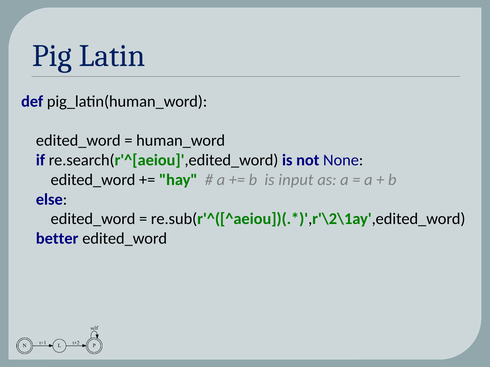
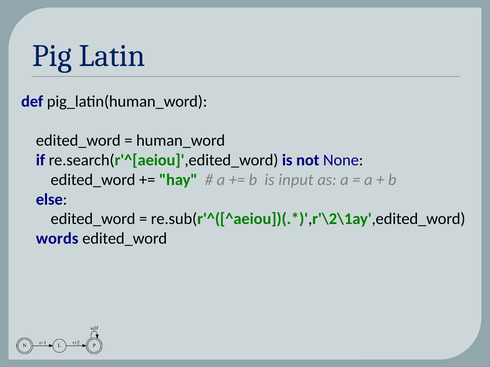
better: better -> words
